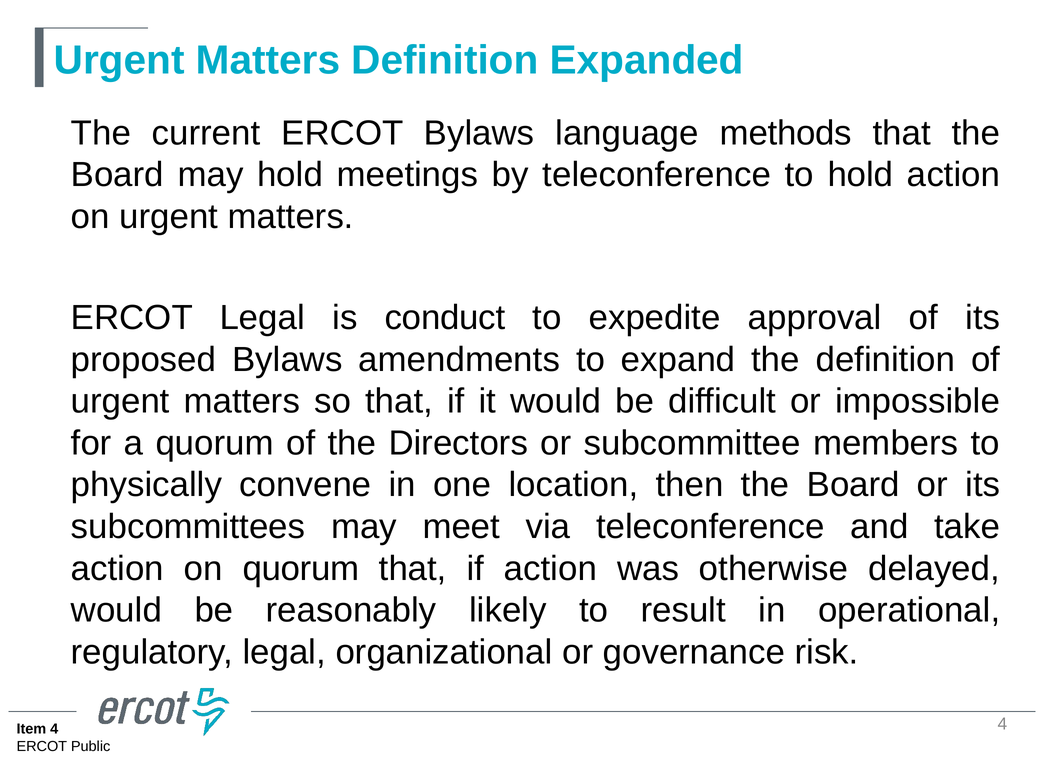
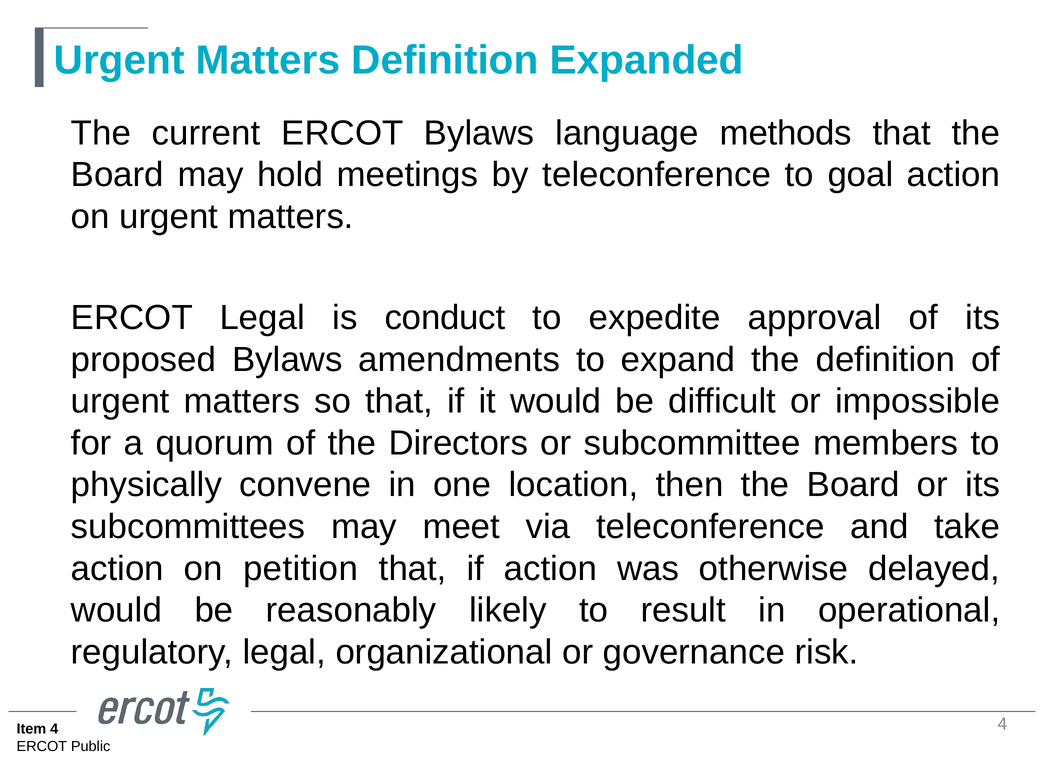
to hold: hold -> goal
on quorum: quorum -> petition
